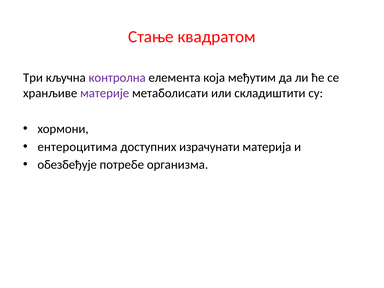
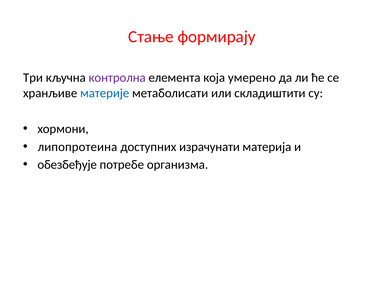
квадратом: квадратом -> формирају
међутим: међутим -> умерено
материје colour: purple -> blue
ентероцитима: ентероцитима -> липопротеина
